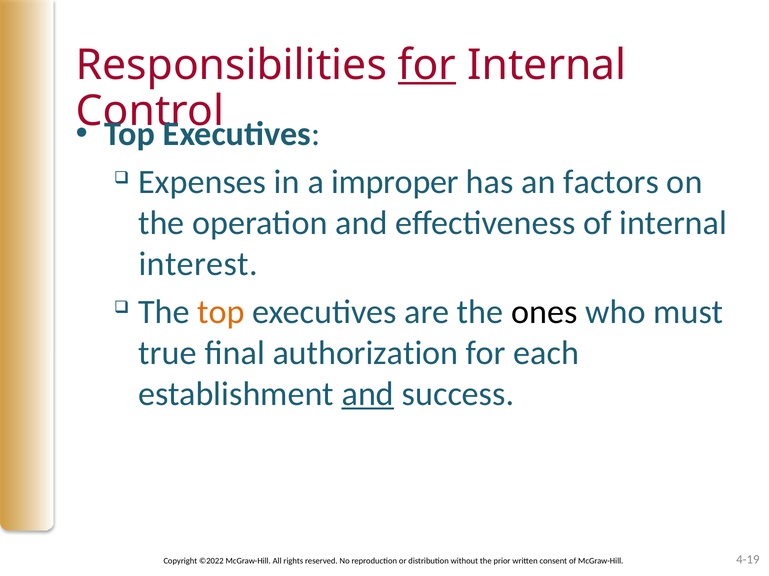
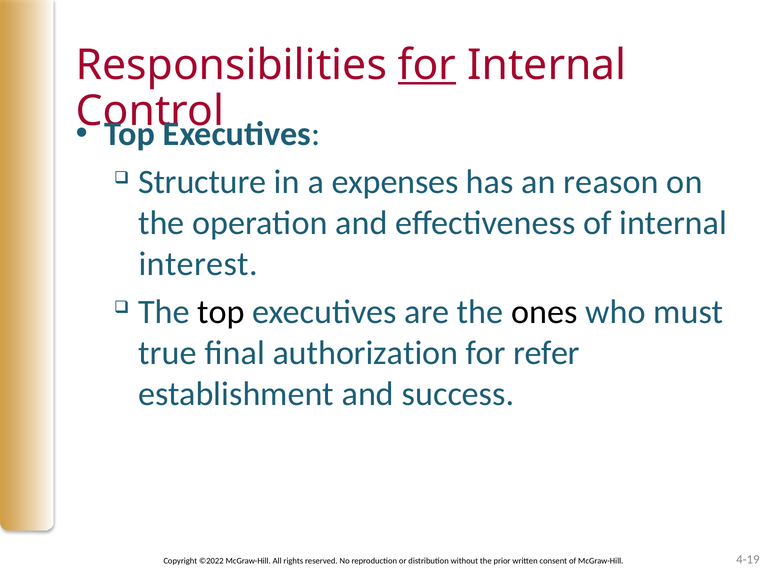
Expenses: Expenses -> Structure
improper: improper -> expenses
factors: factors -> reason
top at (221, 312) colour: orange -> black
each: each -> refer
and at (368, 394) underline: present -> none
